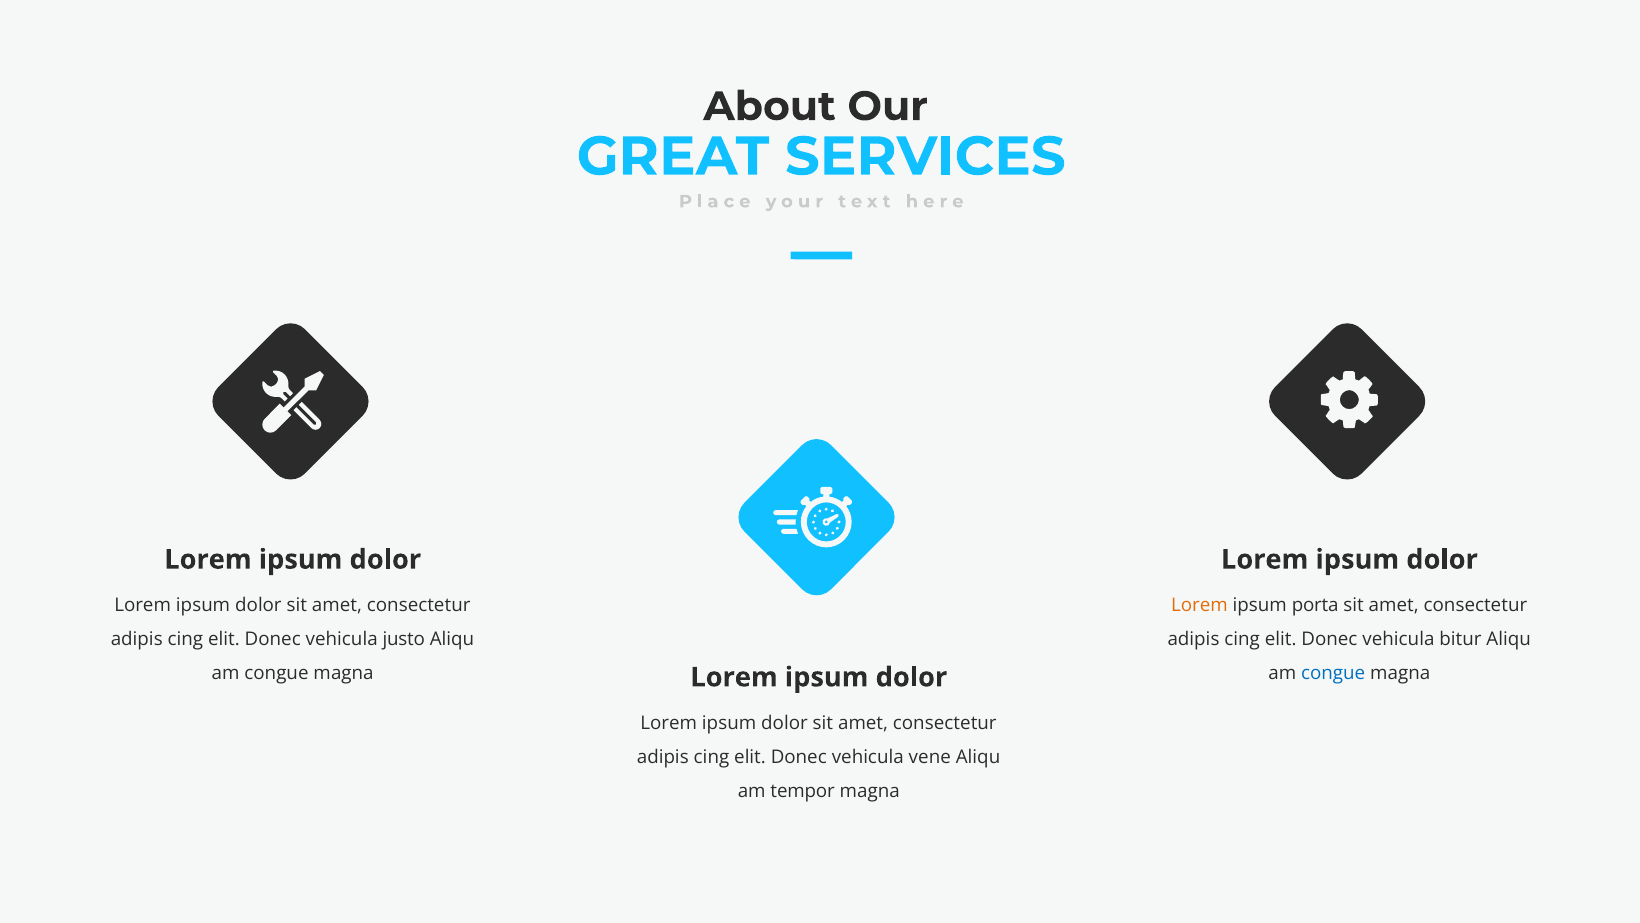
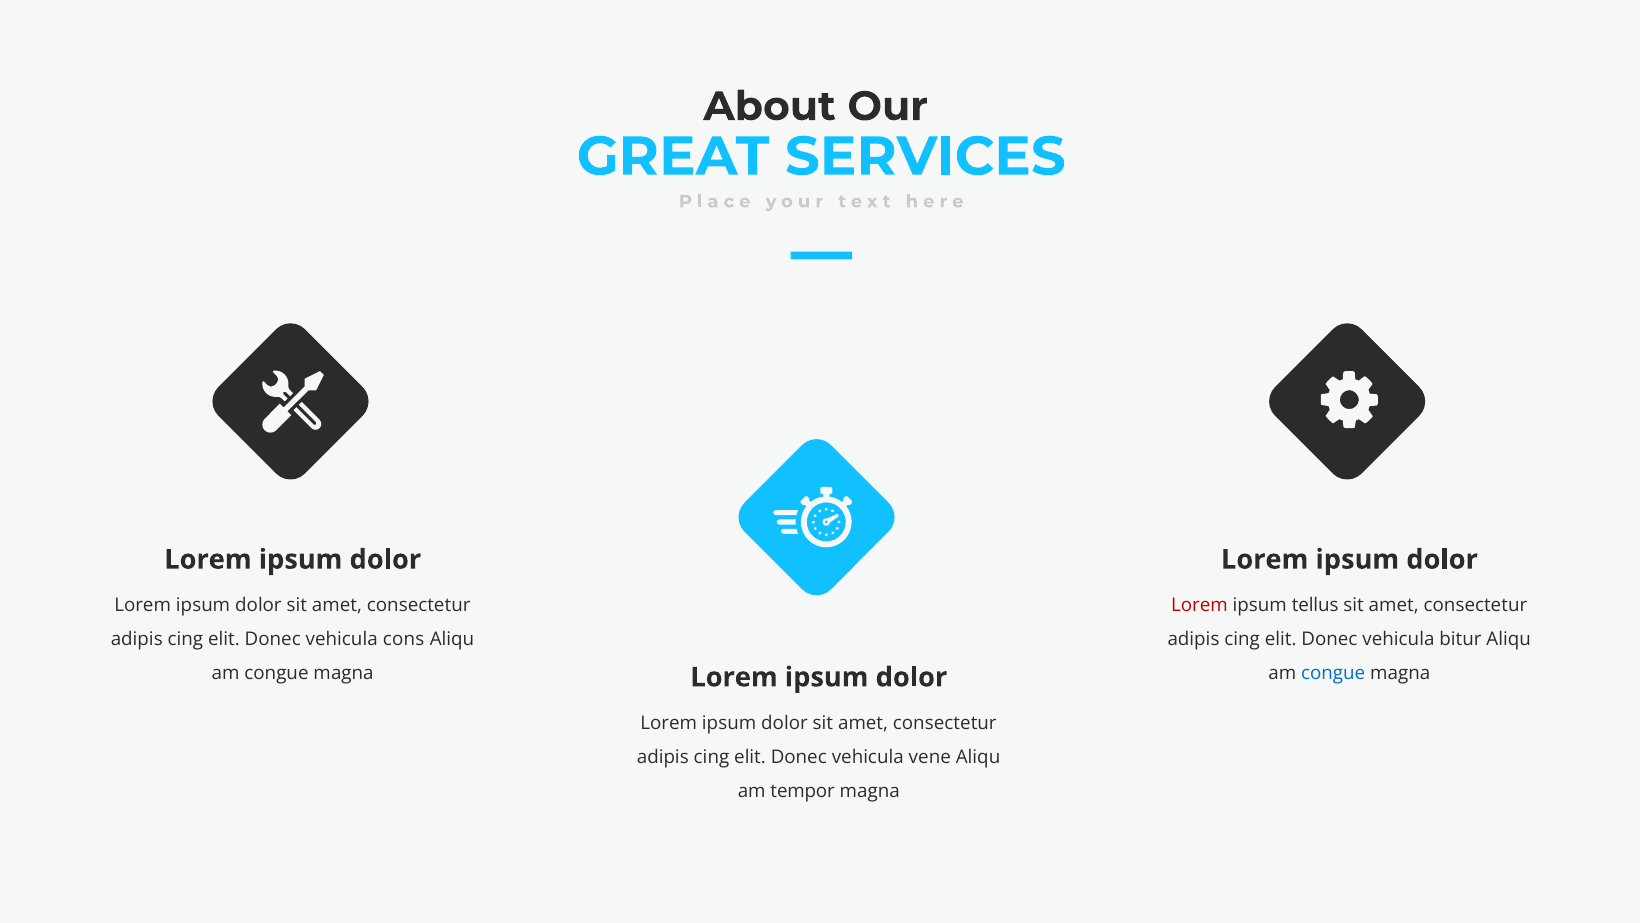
Lorem at (1199, 605) colour: orange -> red
porta: porta -> tellus
justo: justo -> cons
